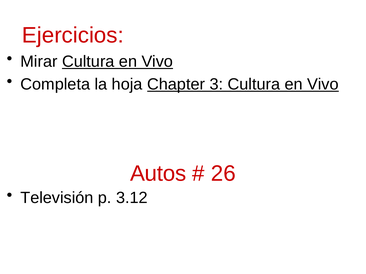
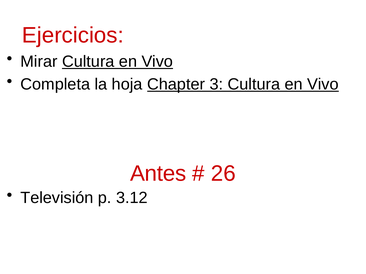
Autos: Autos -> Antes
